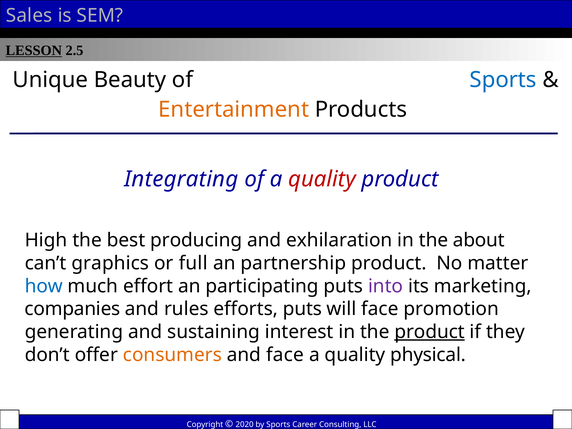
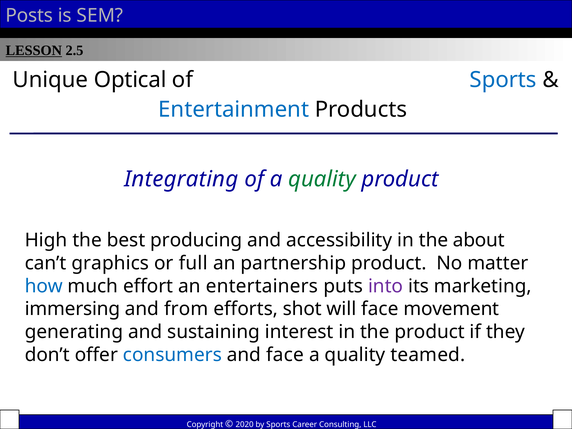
Sales: Sales -> Posts
Beauty: Beauty -> Optical
Entertainment colour: orange -> blue
quality at (322, 179) colour: red -> green
exhilaration: exhilaration -> accessibility
participating: participating -> entertainers
companies: companies -> immersing
rules: rules -> from
efforts puts: puts -> shot
promotion: promotion -> movement
product at (430, 332) underline: present -> none
consumers colour: orange -> blue
physical: physical -> teamed
